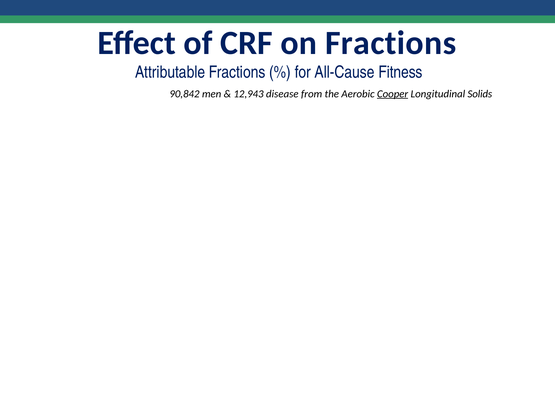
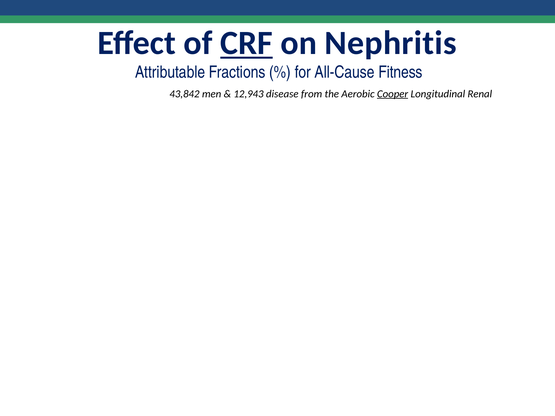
CRF underline: none -> present
on Fractions: Fractions -> Nephritis
90,842: 90,842 -> 43,842
Solids: Solids -> Renal
